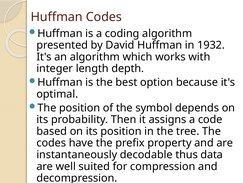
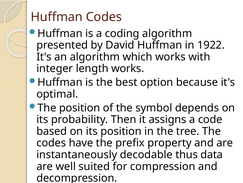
1932: 1932 -> 1922
length depth: depth -> works
